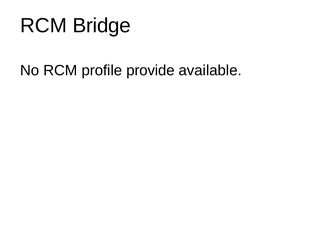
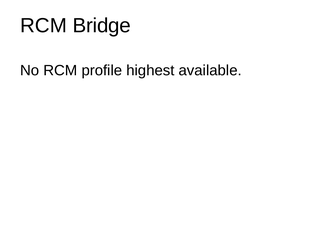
provide: provide -> highest
